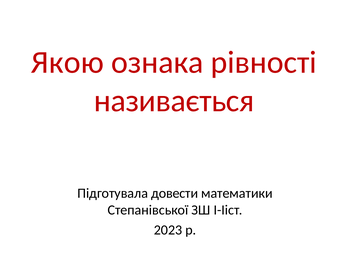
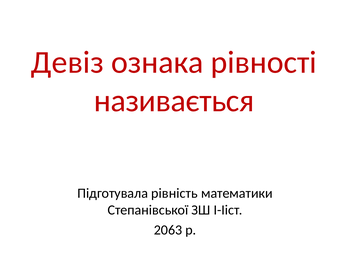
Якою: Якою -> Девіз
довести: довести -> рівність
2023: 2023 -> 2063
